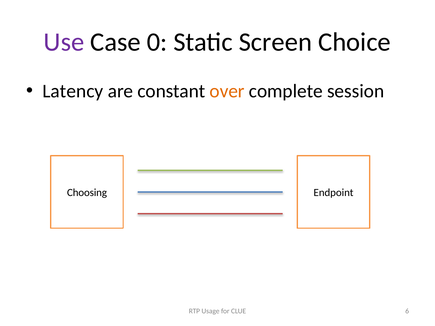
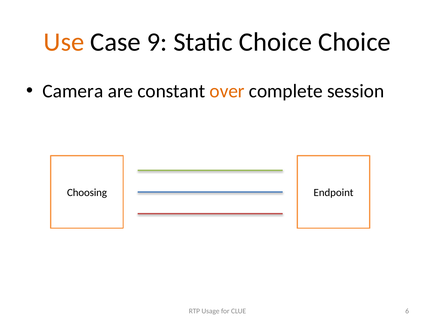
Use colour: purple -> orange
0: 0 -> 9
Static Screen: Screen -> Choice
Latency: Latency -> Camera
